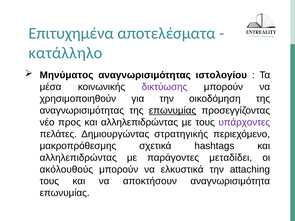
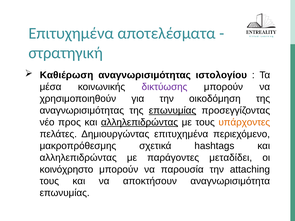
κατάλληλο: κατάλληλο -> στρατηγική
Μηνύματος: Μηνύματος -> Καθιέρωση
αλληλεπιδρώντας at (140, 122) underline: none -> present
υπάρχοντες colour: purple -> orange
Δημιουργώντας στρατηγικής: στρατηγικής -> επιτυχημένα
ακόλουθούς: ακόλουθούς -> κοινόχρηστο
ελκυστικά: ελκυστικά -> παρουσία
